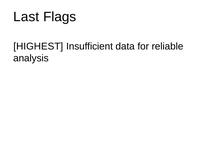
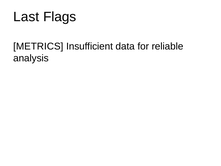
HIGHEST: HIGHEST -> METRICS
